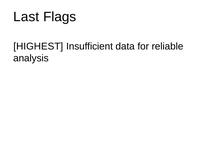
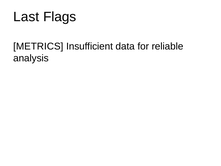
HIGHEST: HIGHEST -> METRICS
